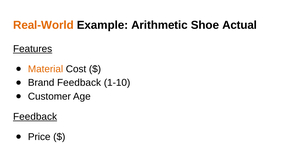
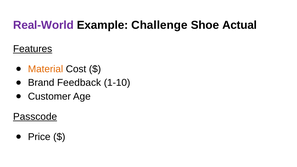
Real-World colour: orange -> purple
Arithmetic: Arithmetic -> Challenge
Feedback at (35, 117): Feedback -> Passcode
